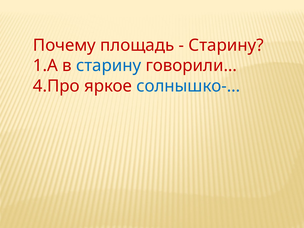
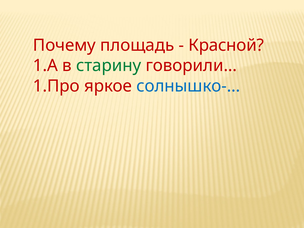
Старину at (226, 45): Старину -> Красной
старину at (109, 66) colour: blue -> green
4.Про: 4.Про -> 1.Про
